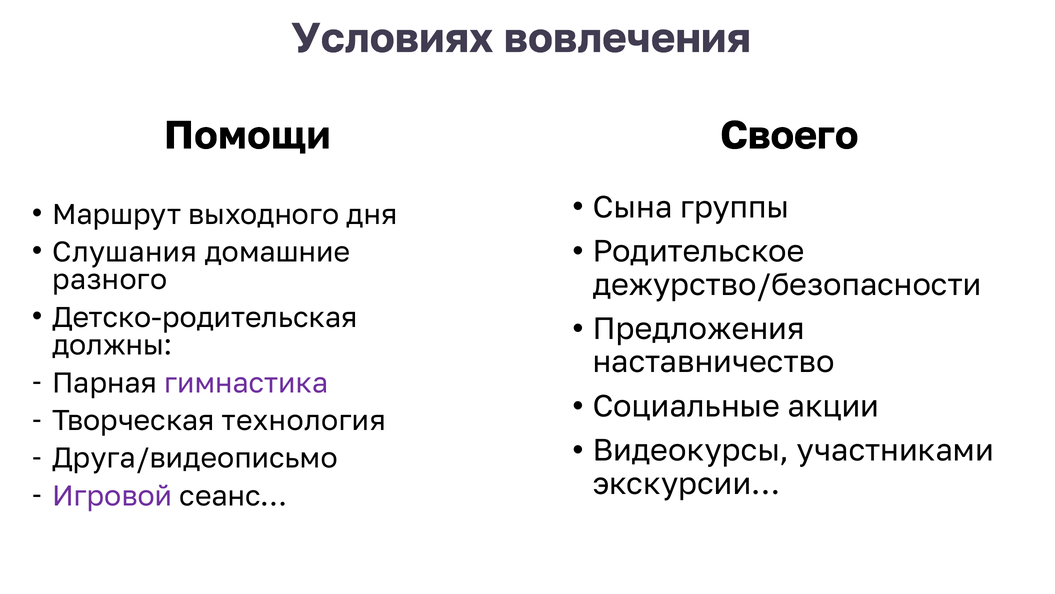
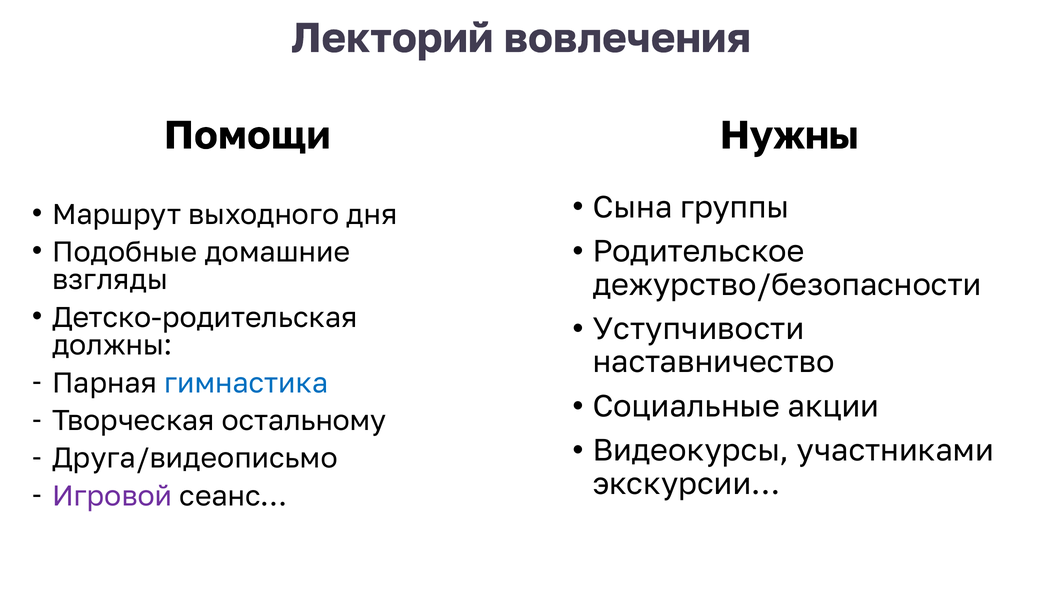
Условиях: Условиях -> Лекторий
Своего: Своего -> Нужны
Слушания: Слушания -> Подобные
разного: разного -> взгляды
Предложения: Предложения -> Уступчивости
гимнастика colour: purple -> blue
технология: технология -> остальному
